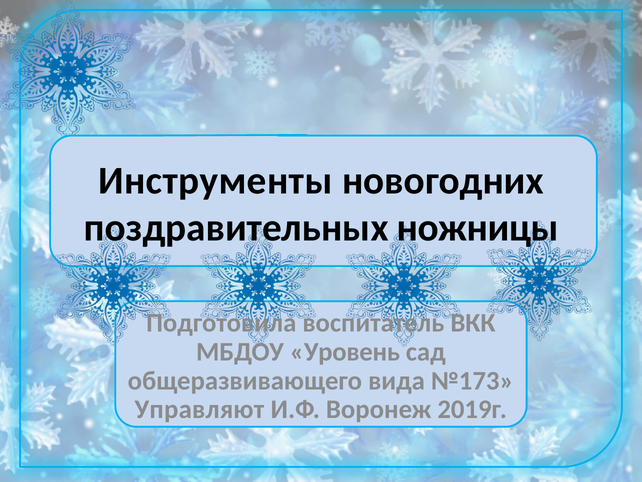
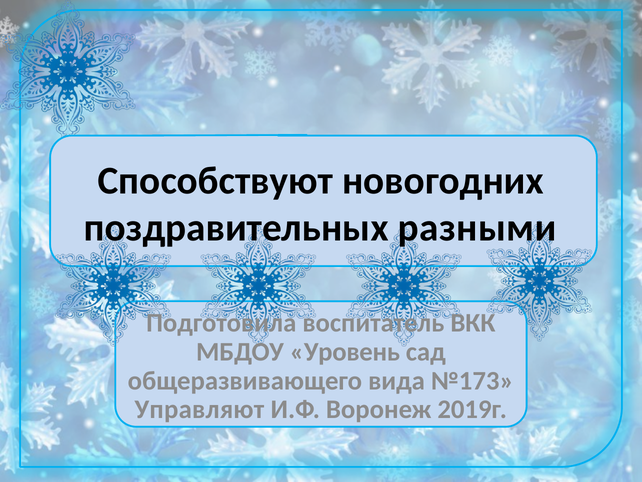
Инструменты: Инструменты -> Способствуют
ножницы: ножницы -> разными
